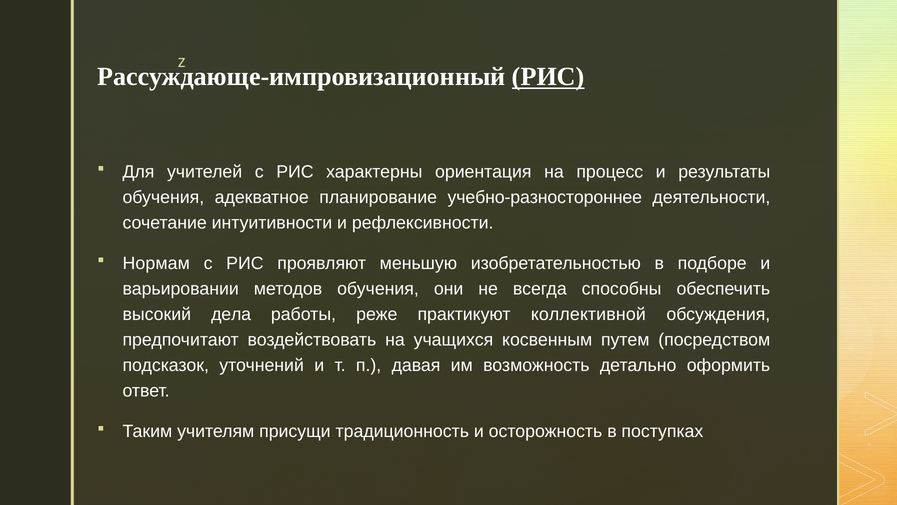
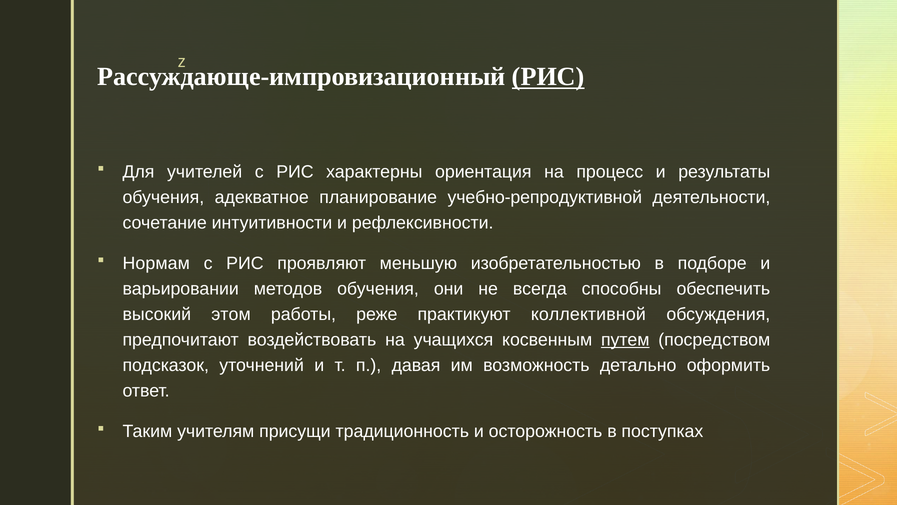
учебно-разностороннее: учебно-разностороннее -> учебно-репродуктивной
дела: дела -> этом
путем underline: none -> present
